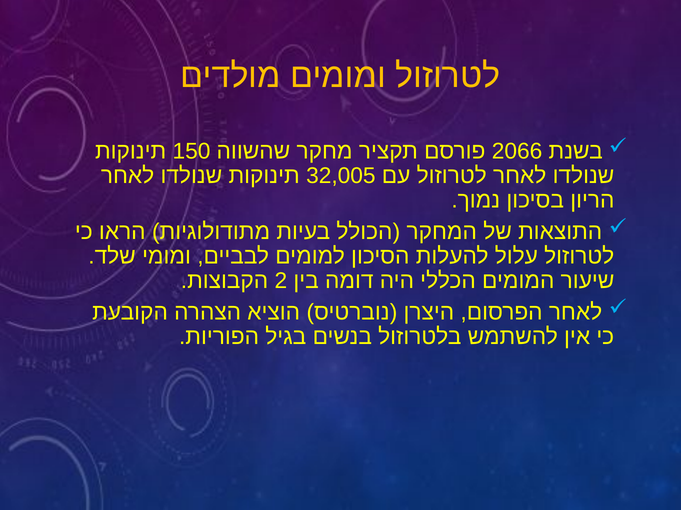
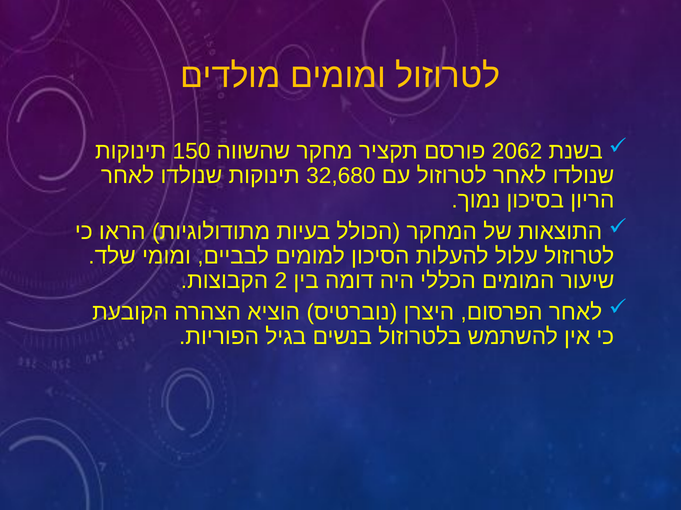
2066: 2066 -> 2062
32,005: 32,005 -> 32,680
